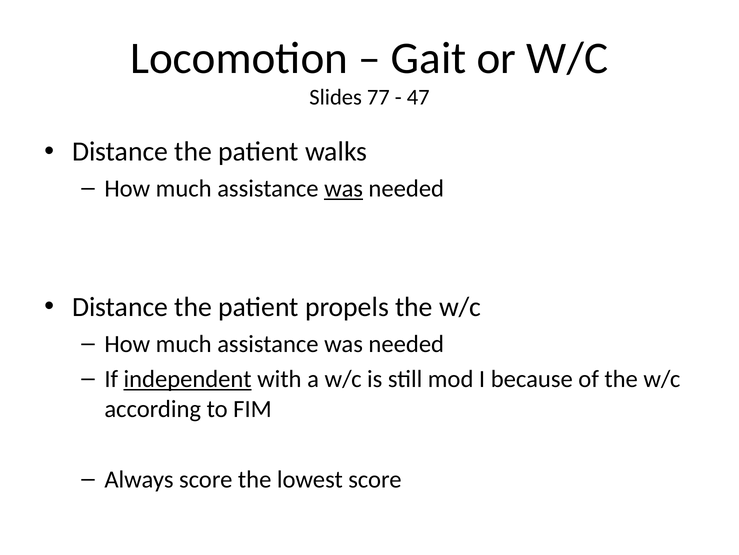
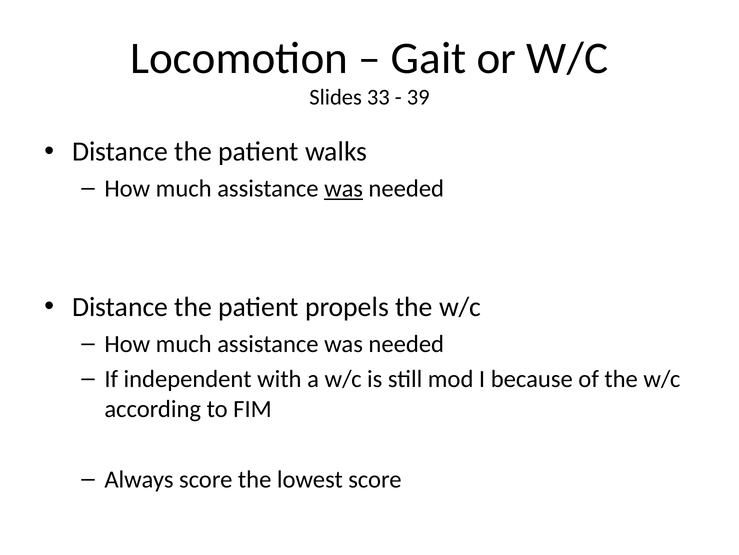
77: 77 -> 33
47: 47 -> 39
independent underline: present -> none
